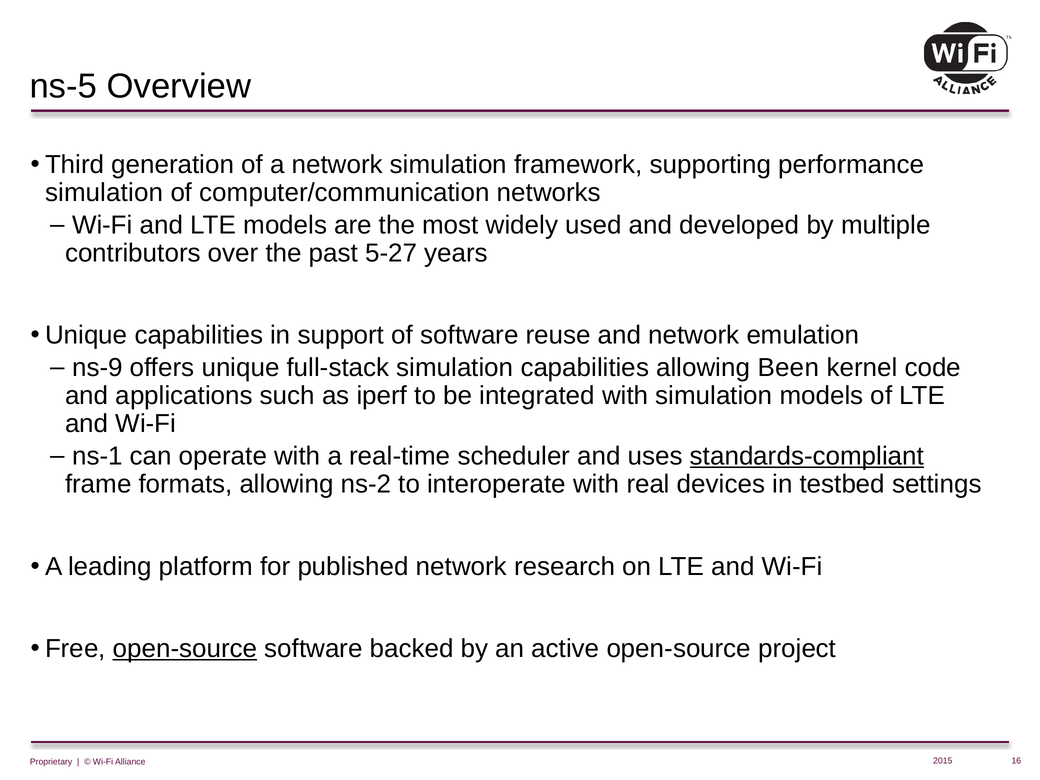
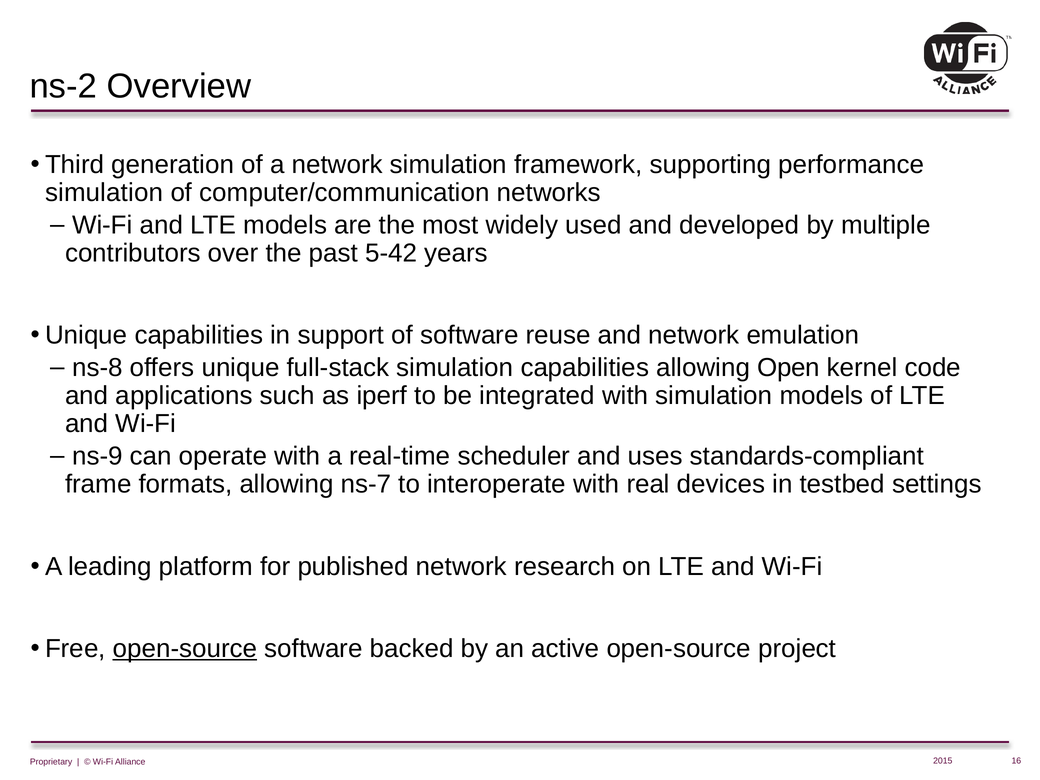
ns-5: ns-5 -> ns-2
5-27: 5-27 -> 5-42
ns-9: ns-9 -> ns-8
Been: Been -> Open
ns-1: ns-1 -> ns-9
standards-compliant underline: present -> none
ns-2: ns-2 -> ns-7
